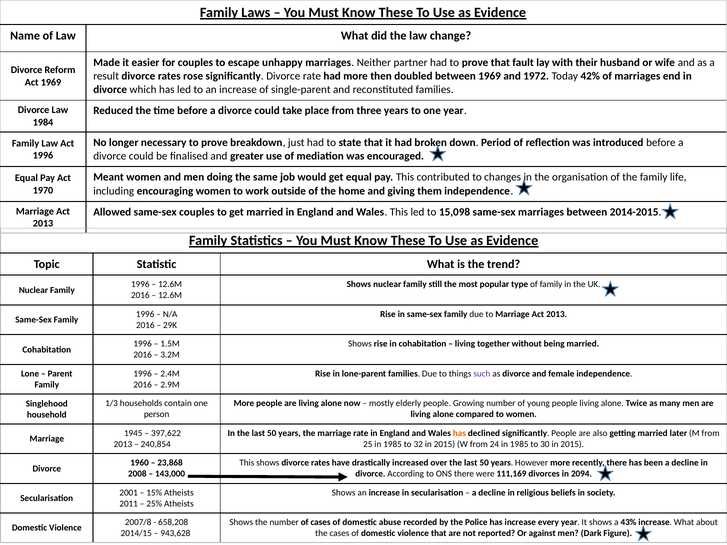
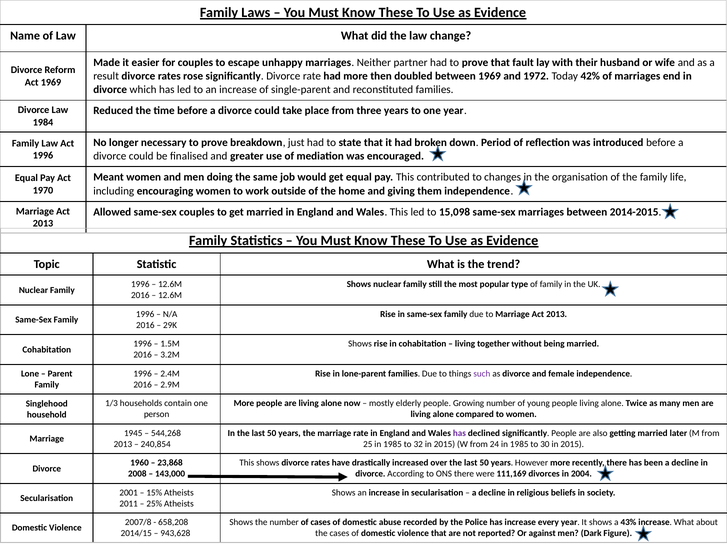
397,622: 397,622 -> 544,268
has at (459, 433) colour: orange -> purple
2094: 2094 -> 2004
